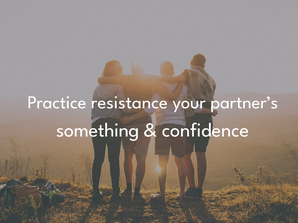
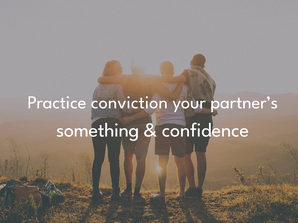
resistance: resistance -> conviction
